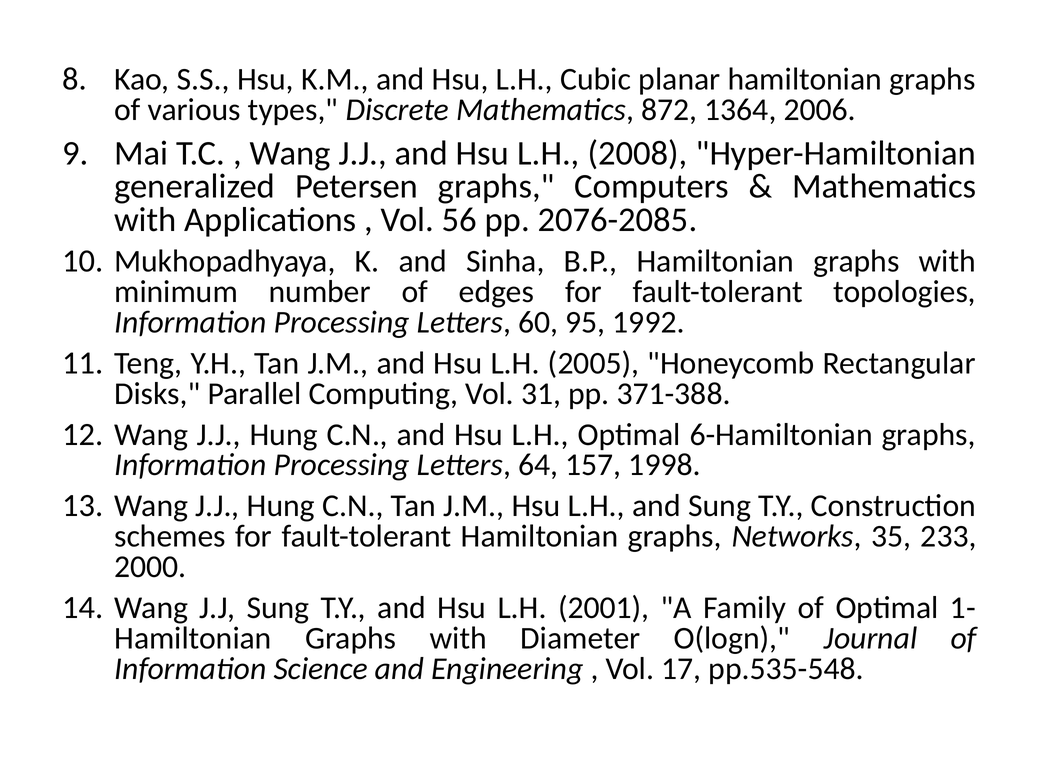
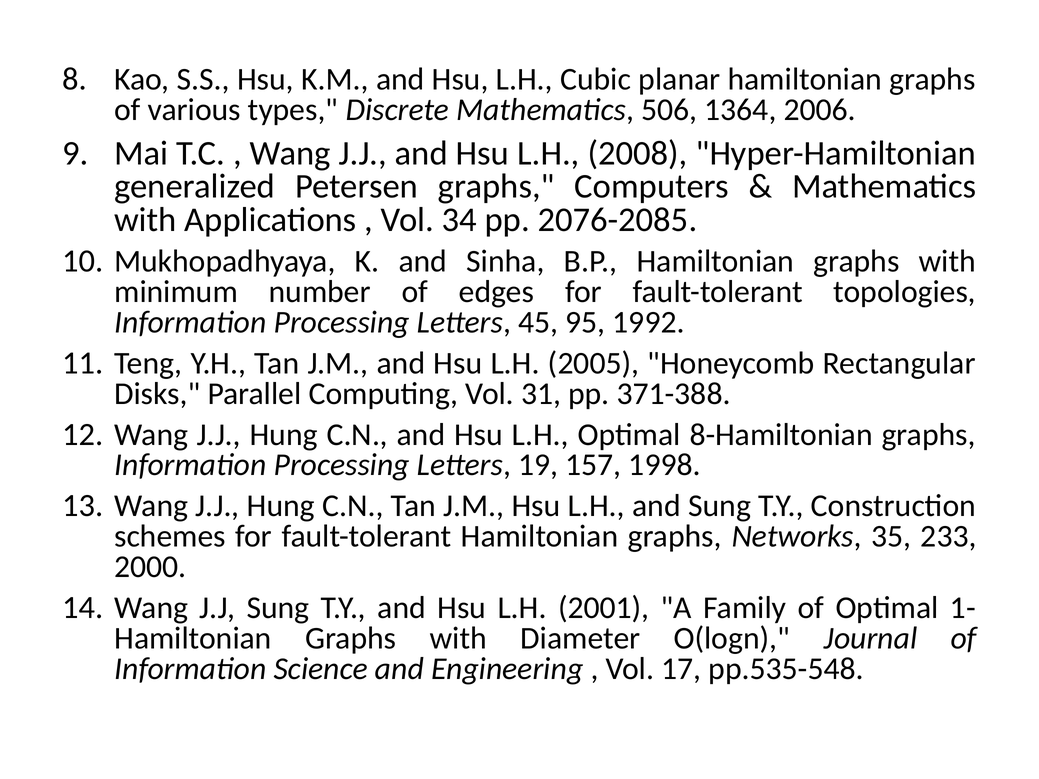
872: 872 -> 506
56: 56 -> 34
60: 60 -> 45
6-Hamiltonian: 6-Hamiltonian -> 8-Hamiltonian
64: 64 -> 19
